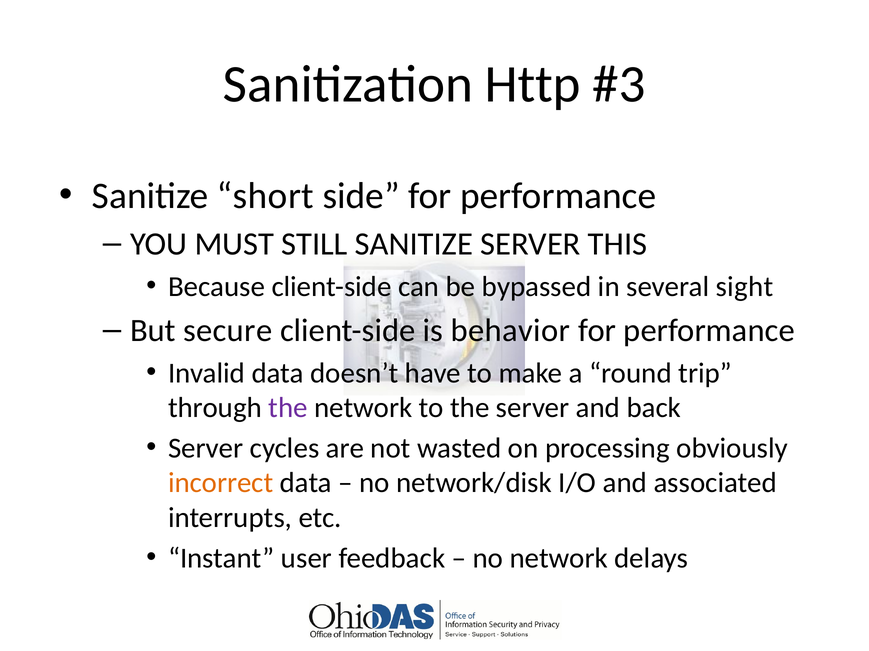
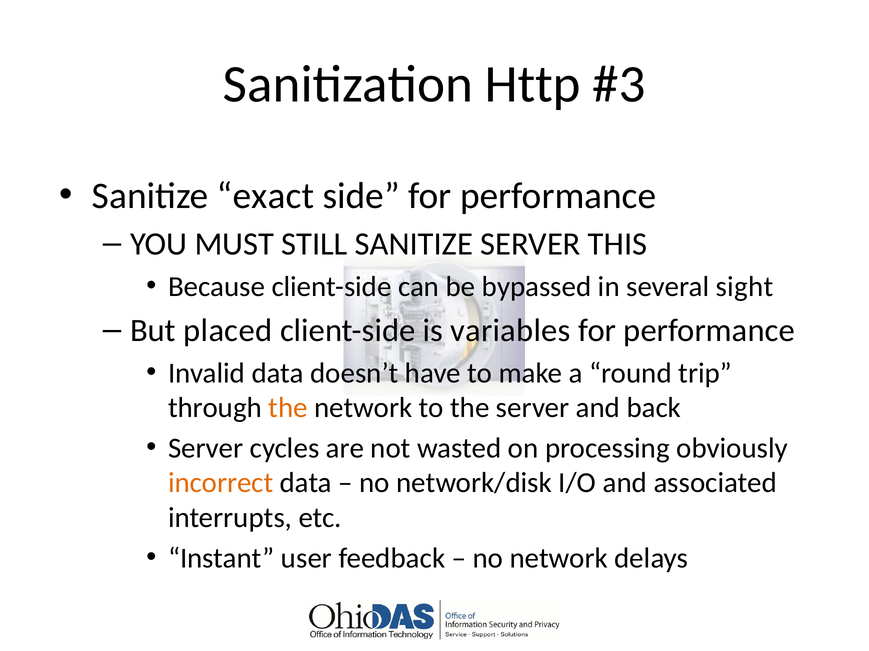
short: short -> exact
secure: secure -> placed
behavior: behavior -> variables
the at (288, 408) colour: purple -> orange
